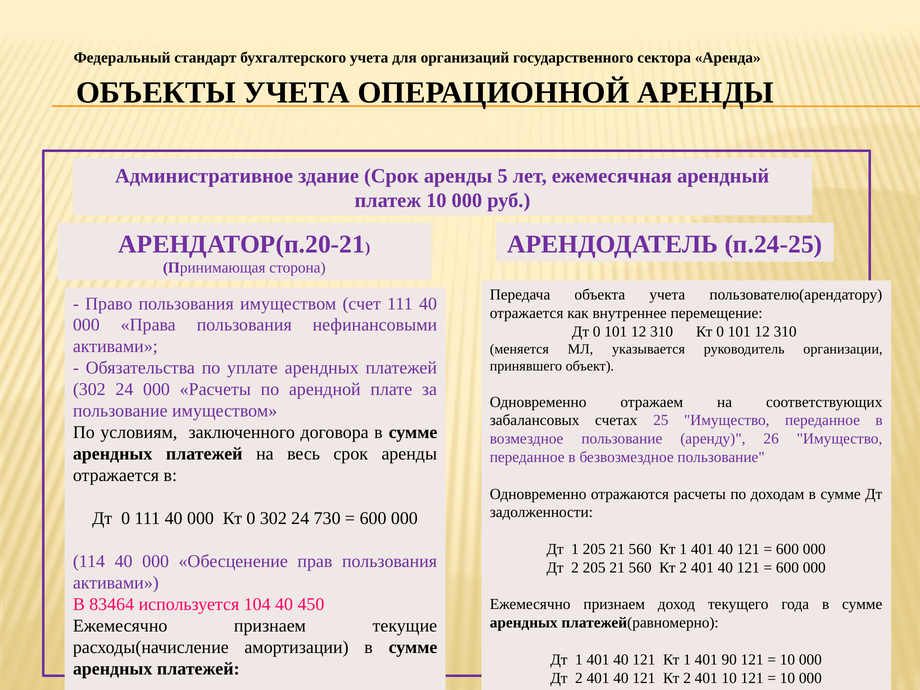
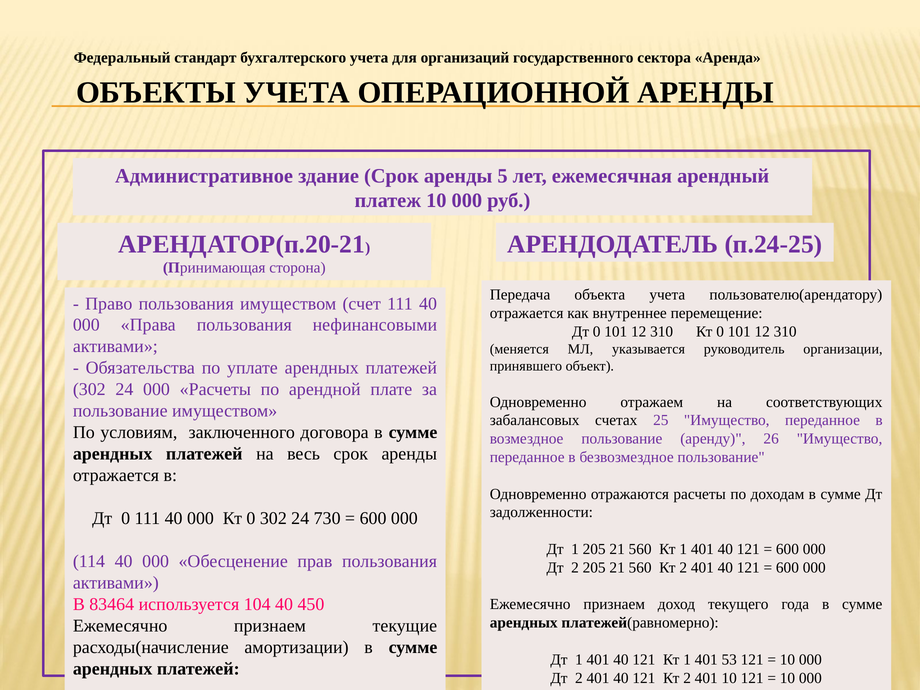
90: 90 -> 53
